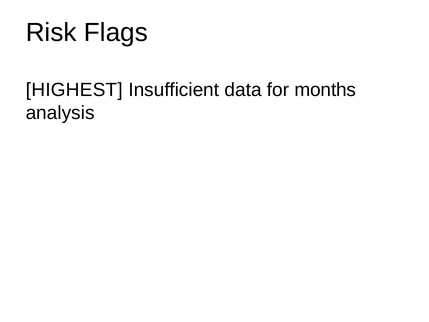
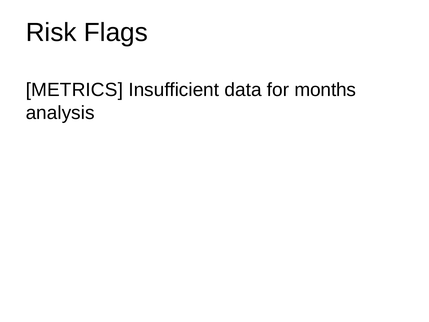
HIGHEST: HIGHEST -> METRICS
